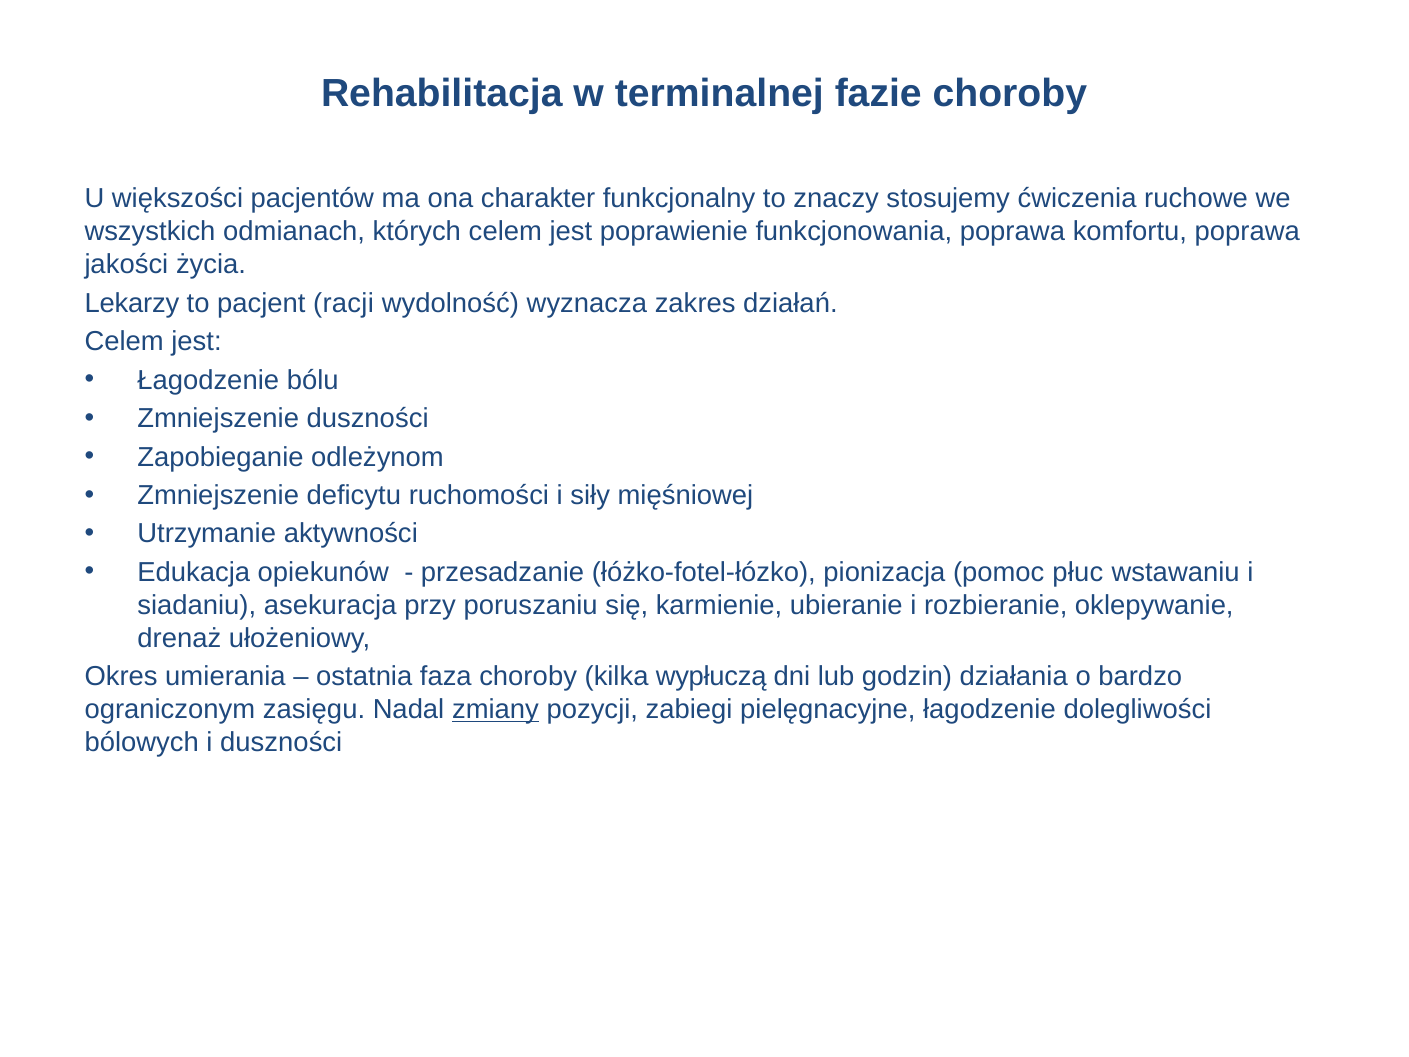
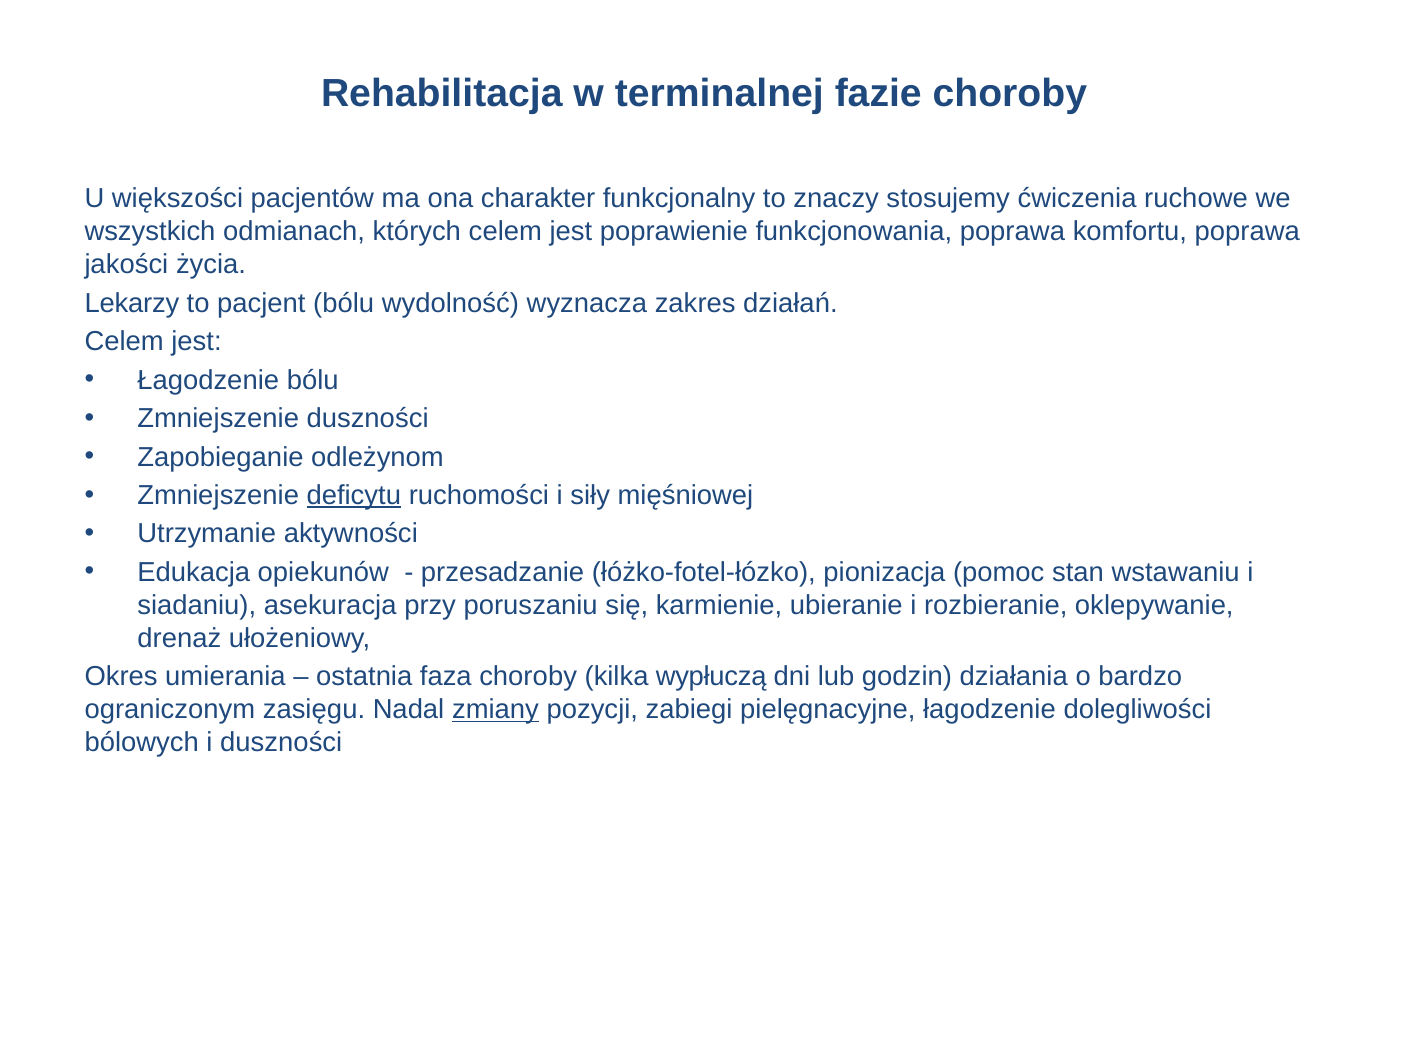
pacjent racji: racji -> bólu
deficytu underline: none -> present
płuc: płuc -> stan
